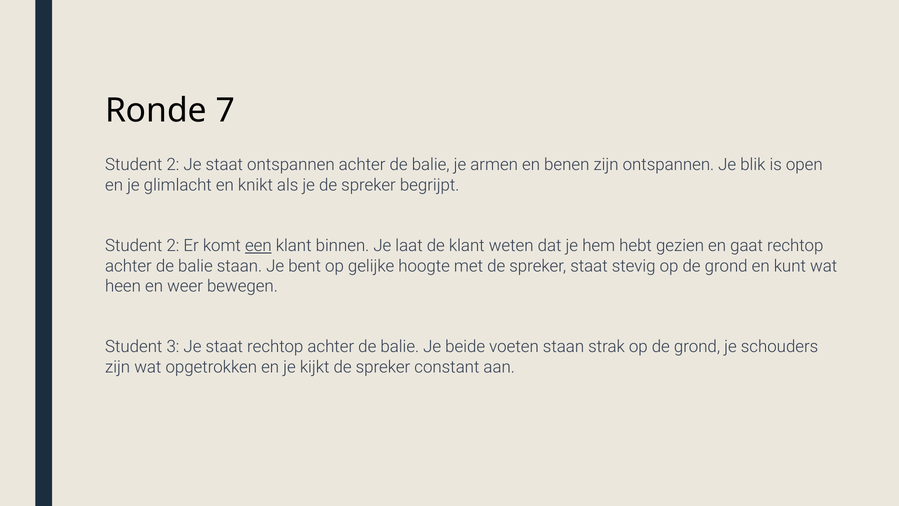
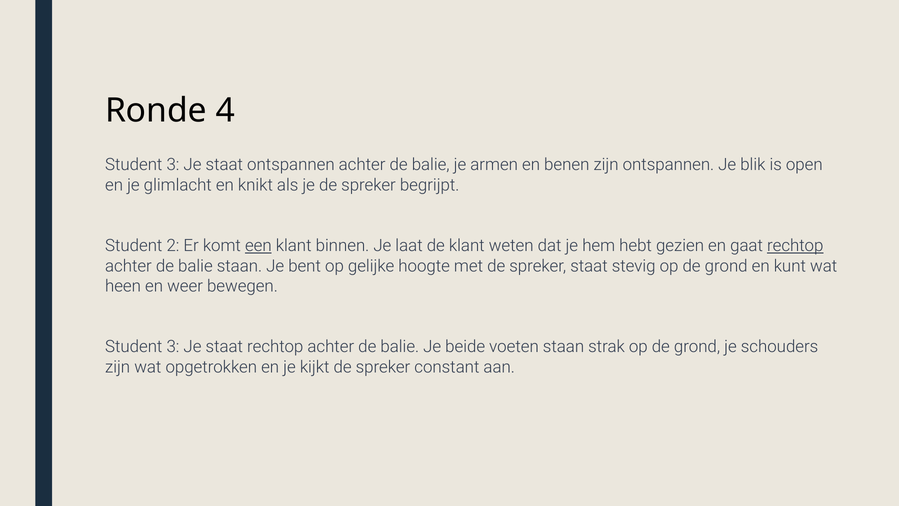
7: 7 -> 4
2 at (173, 165): 2 -> 3
rechtop at (795, 246) underline: none -> present
